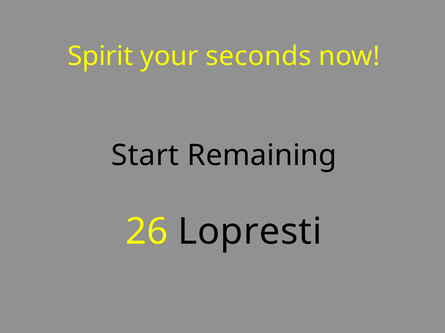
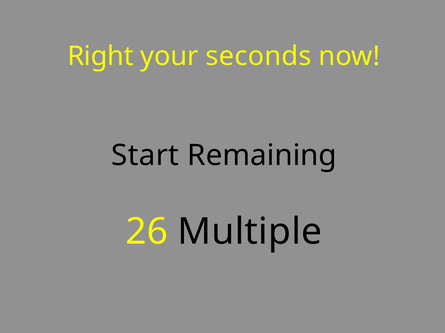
Spirit: Spirit -> Right
Lopresti: Lopresti -> Multiple
